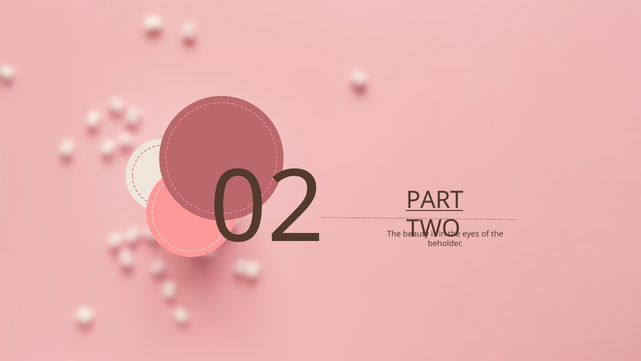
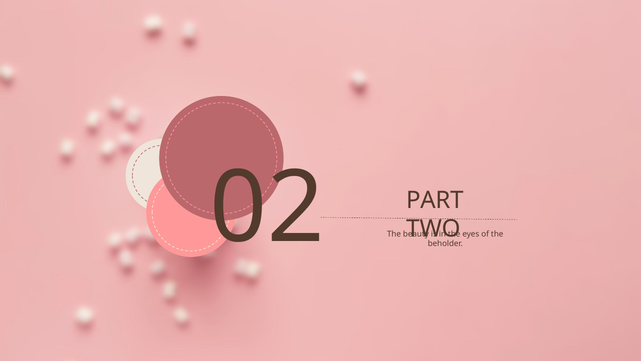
PART underline: present -> none
